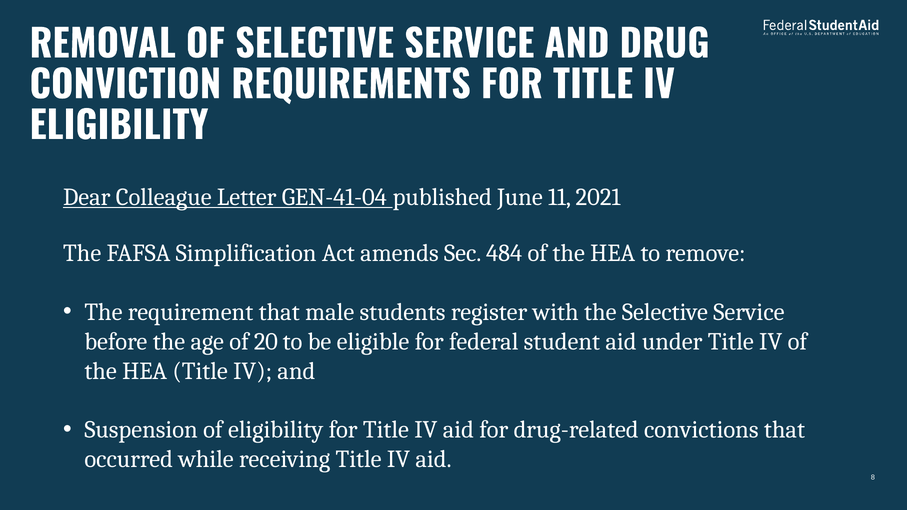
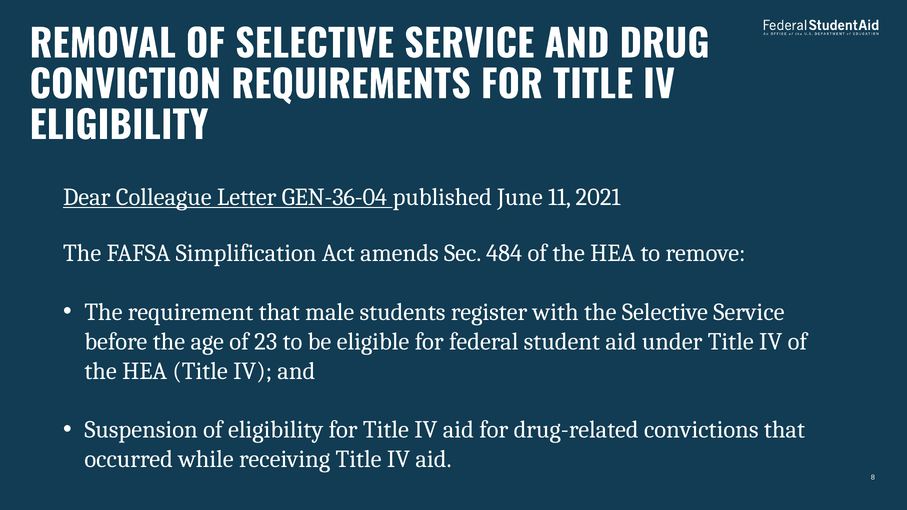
GEN-41-04: GEN-41-04 -> GEN-36-04
20: 20 -> 23
